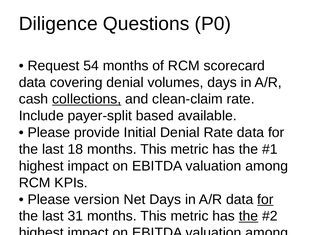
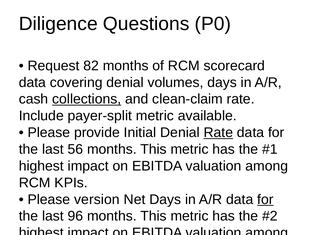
54: 54 -> 82
payer-split based: based -> metric
Rate at (218, 133) underline: none -> present
18: 18 -> 56
31: 31 -> 96
the at (249, 217) underline: present -> none
